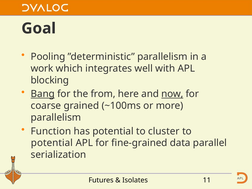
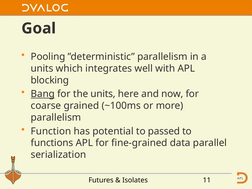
work at (42, 68): work -> units
the from: from -> units
now underline: present -> none
cluster: cluster -> passed
potential at (52, 143): potential -> functions
